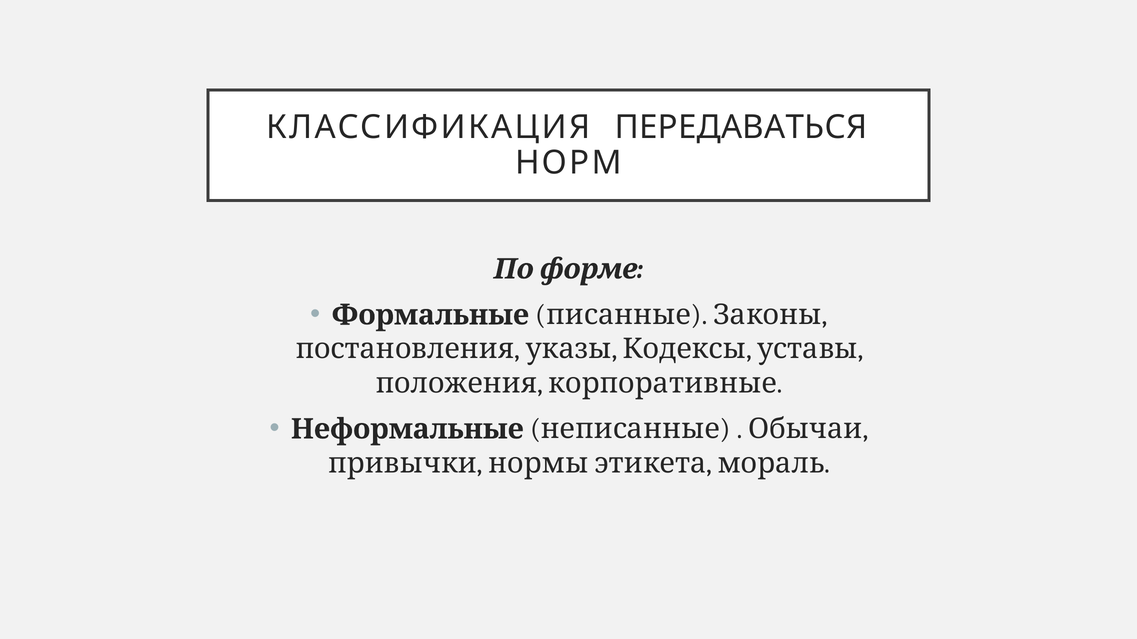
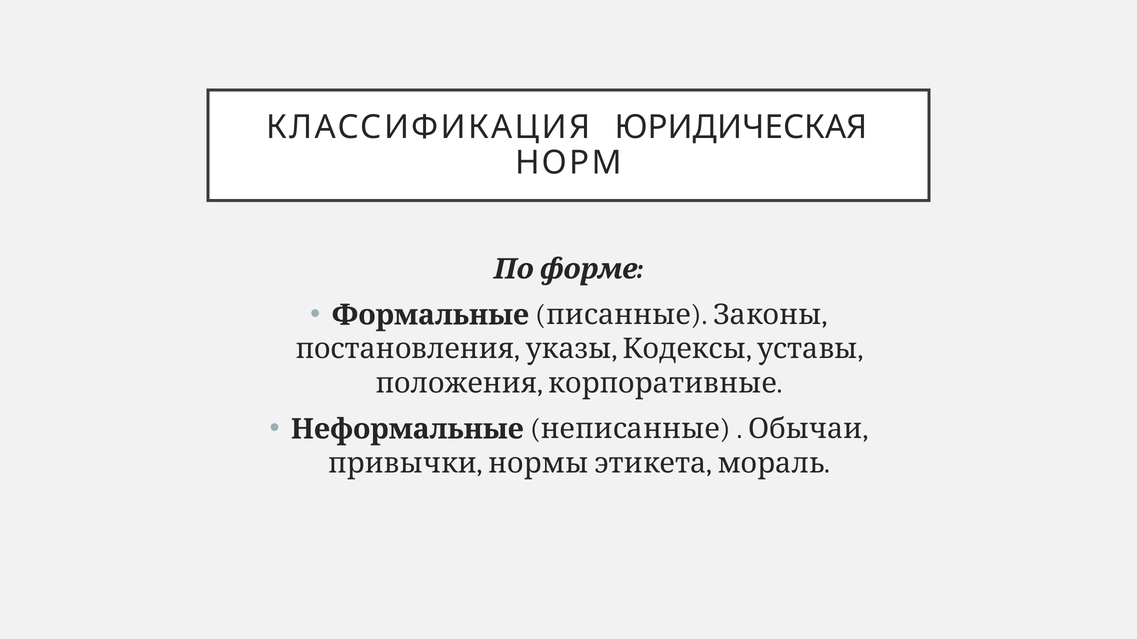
ПЕРЕДАВАТЬСЯ: ПЕРЕДАВАТЬСЯ -> ЮРИДИЧЕСКАЯ
